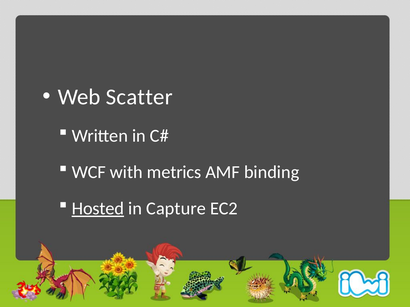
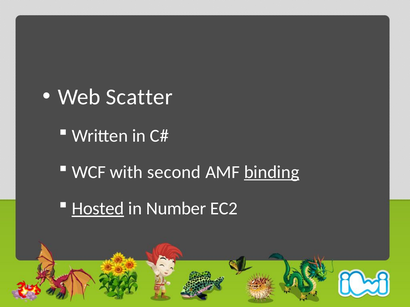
metrics: metrics -> second
binding underline: none -> present
Capture: Capture -> Number
